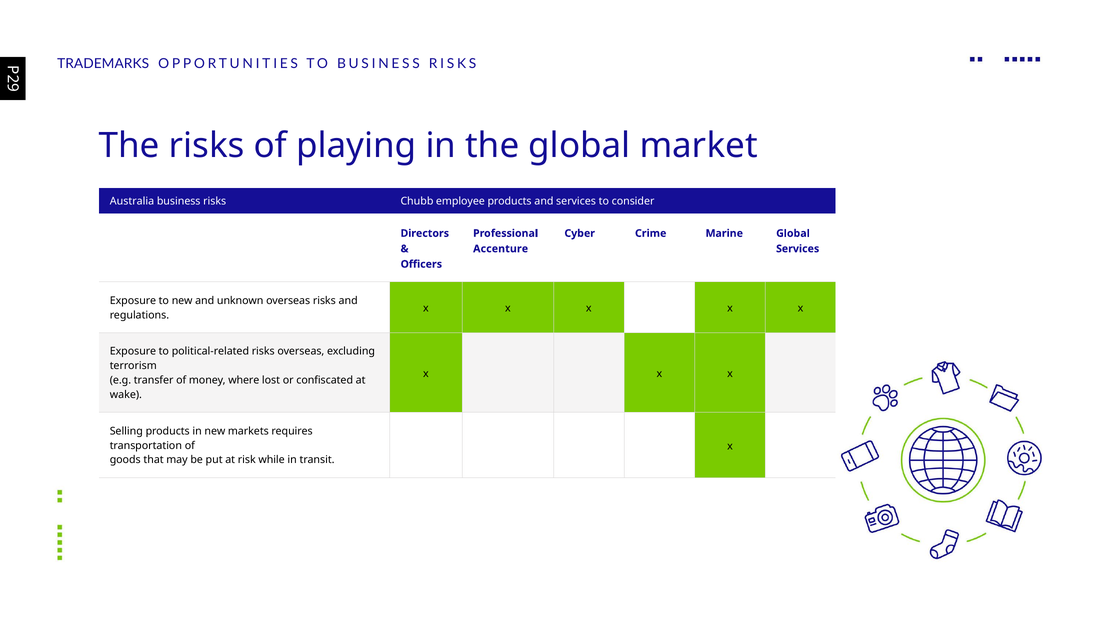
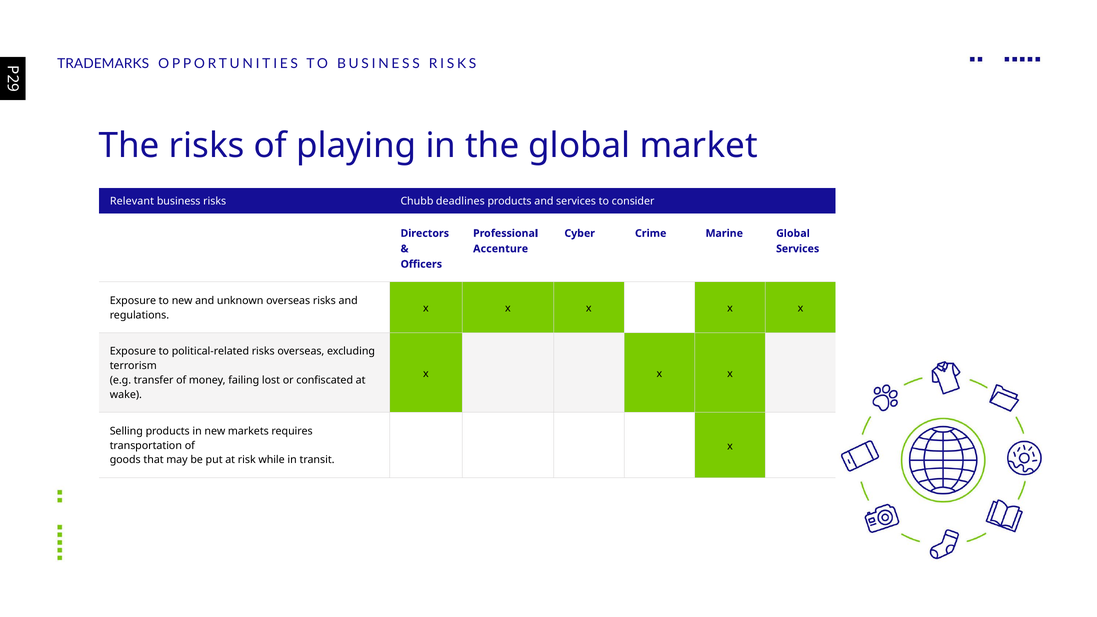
Australia: Australia -> Relevant
employee: employee -> deadlines
where: where -> failing
